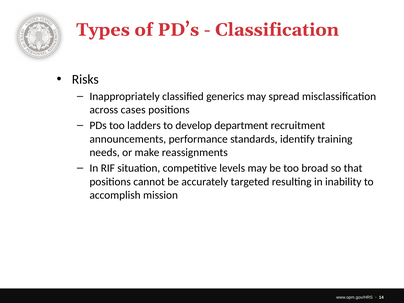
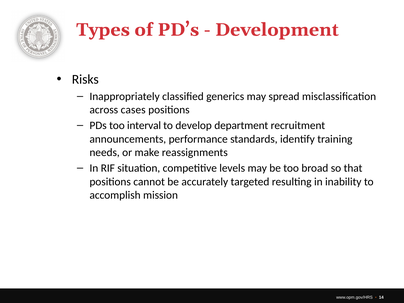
Classification: Classification -> Development
ladders: ladders -> interval
